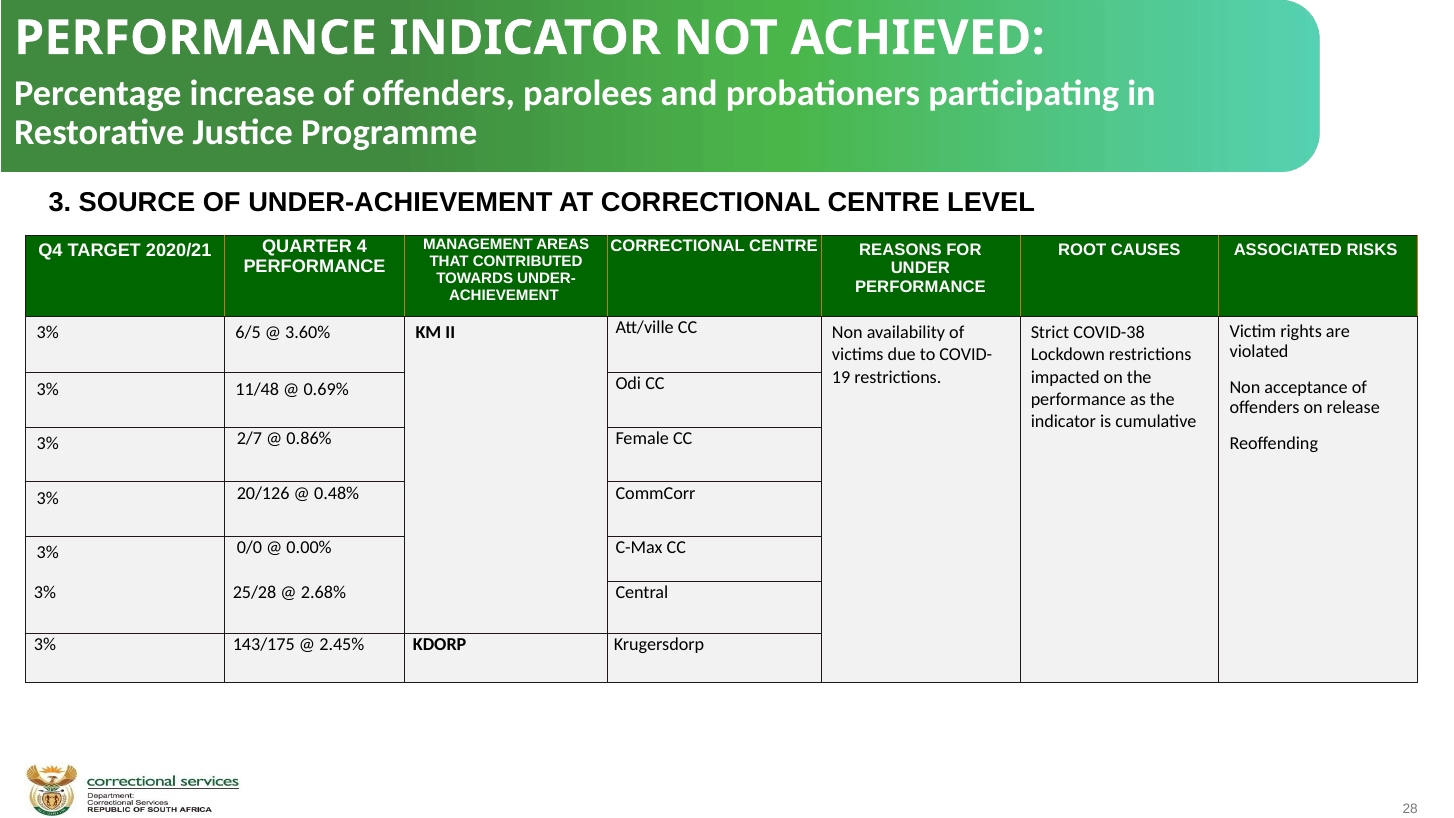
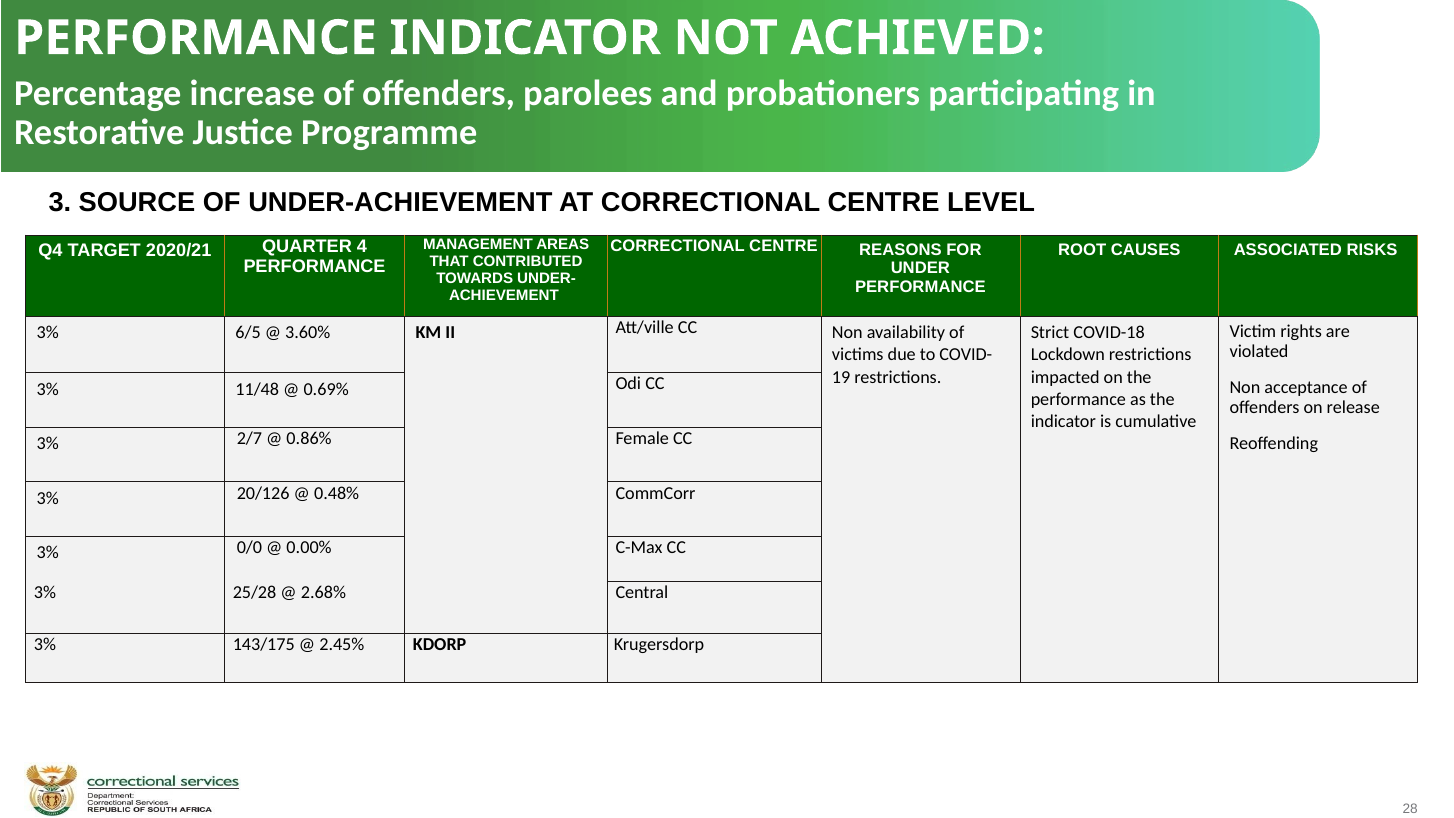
COVID-38: COVID-38 -> COVID-18
